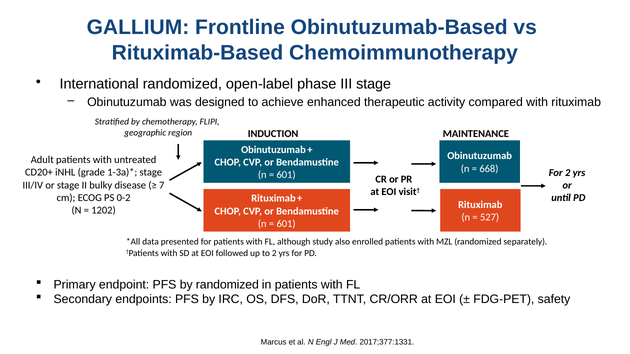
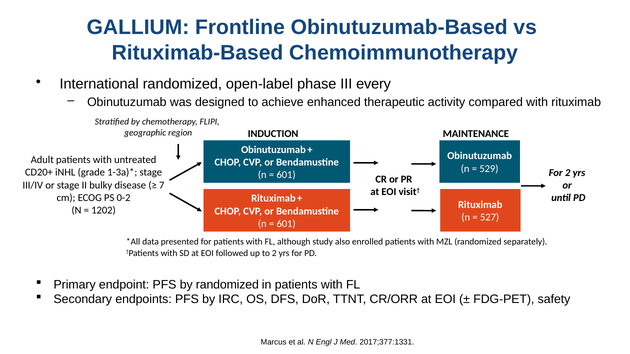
III stage: stage -> every
668: 668 -> 529
